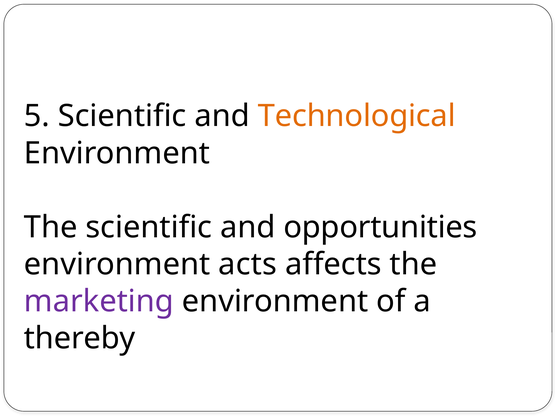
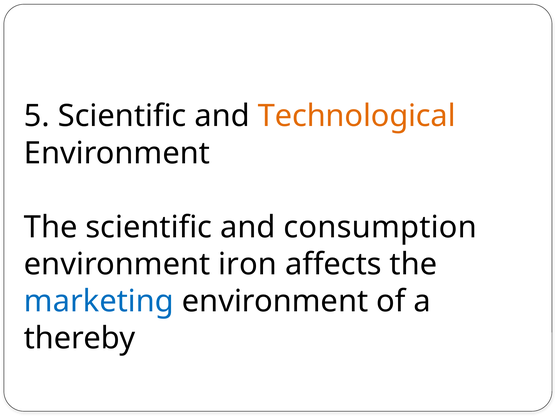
opportunities: opportunities -> consumption
acts: acts -> iron
marketing colour: purple -> blue
